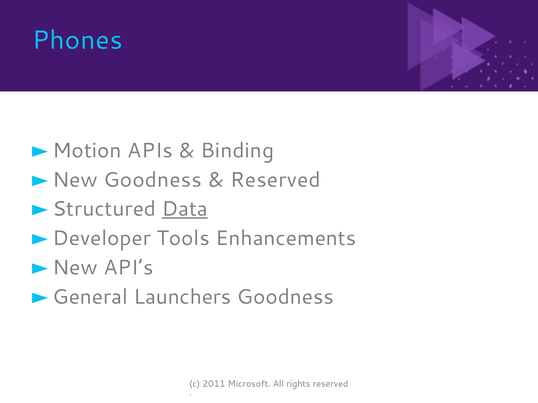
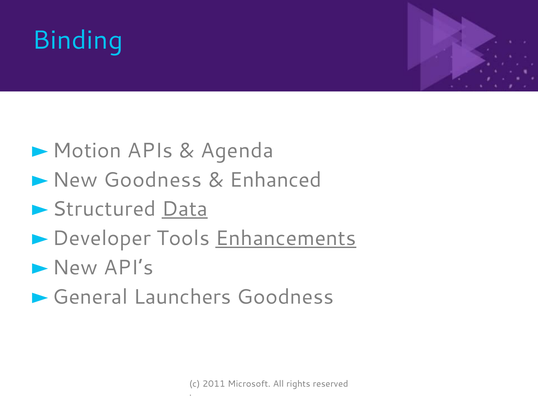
Phones: Phones -> Binding
Binding: Binding -> Agenda
Reserved at (275, 180): Reserved -> Enhanced
Enhancements underline: none -> present
